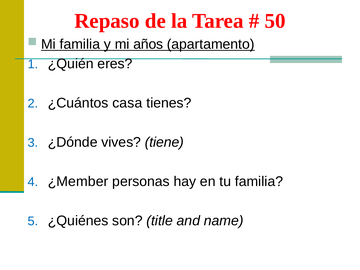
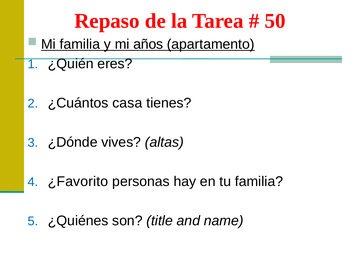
tiene: tiene -> altas
¿Member: ¿Member -> ¿Favorito
